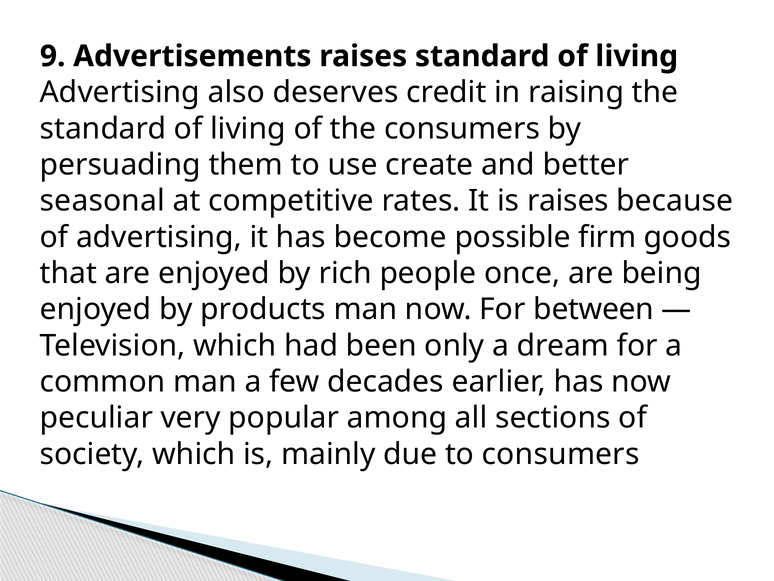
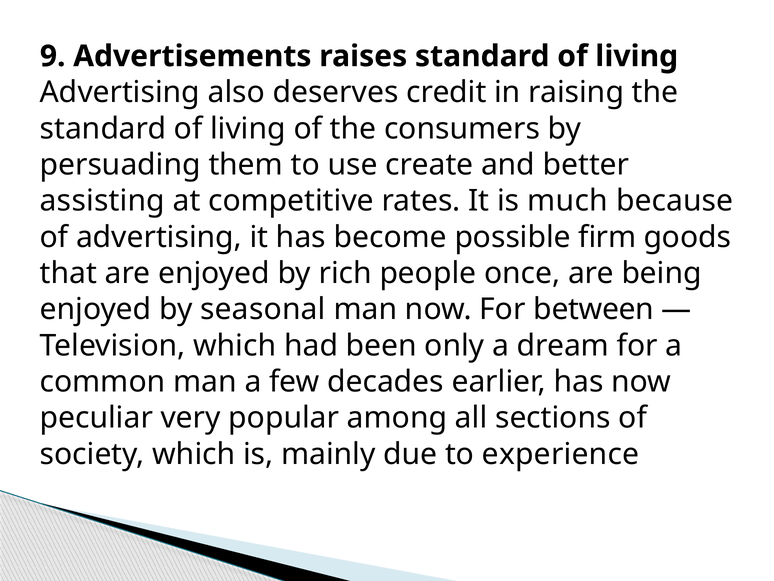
seasonal: seasonal -> assisting
is raises: raises -> much
products: products -> seasonal
to consumers: consumers -> experience
